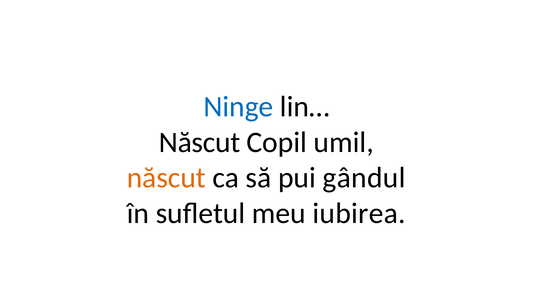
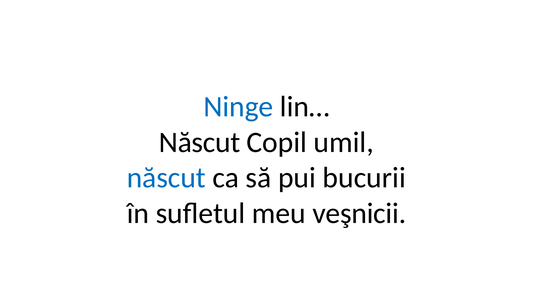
născut at (166, 178) colour: orange -> blue
gândul: gândul -> bucurii
iubirea: iubirea -> veşnicii
